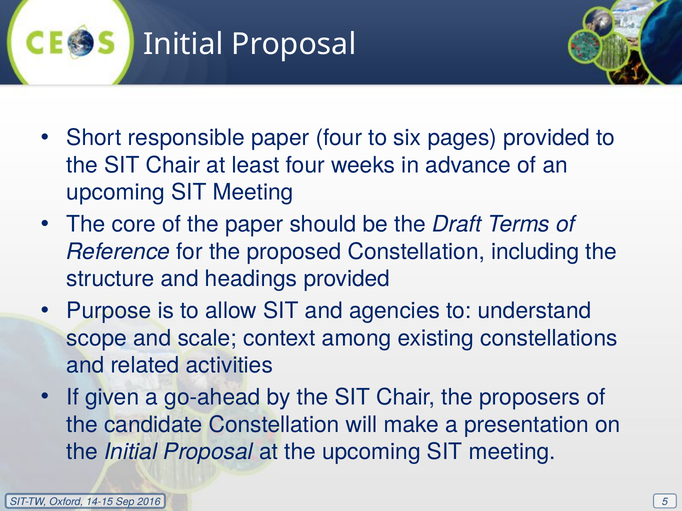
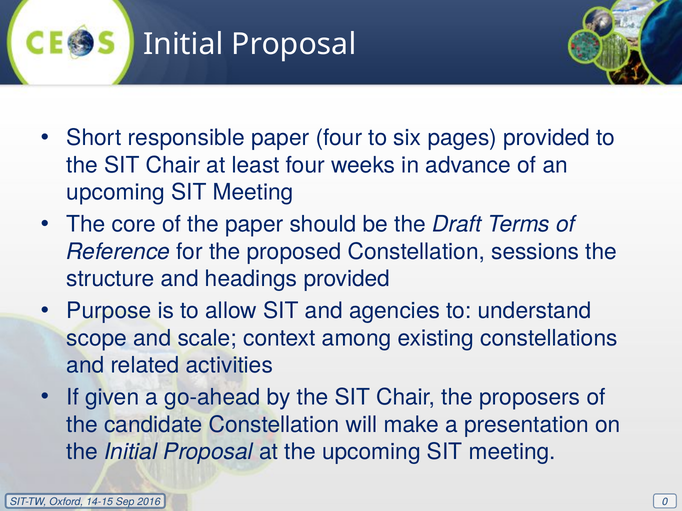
including: including -> sessions
5: 5 -> 0
